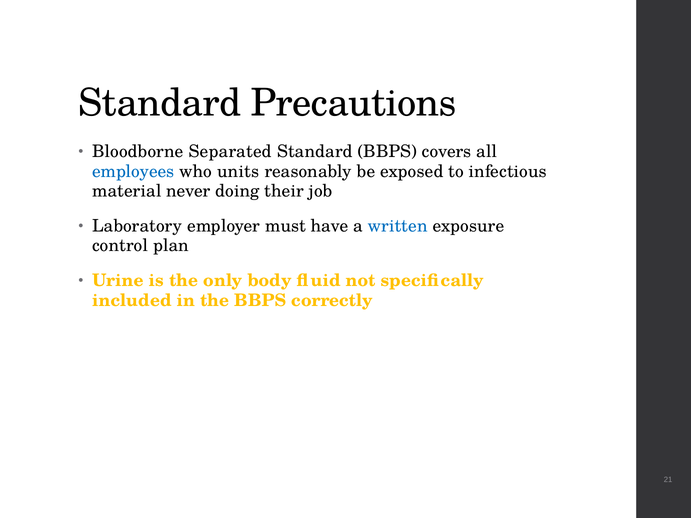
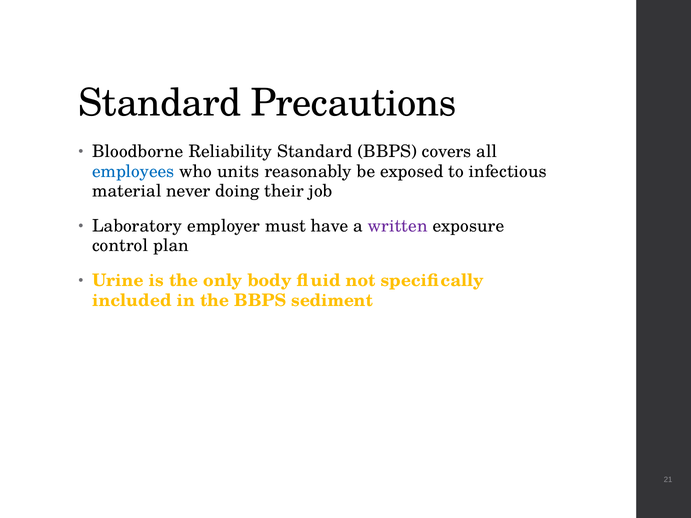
Separated: Separated -> Reliability
written colour: blue -> purple
correctly: correctly -> sediment
